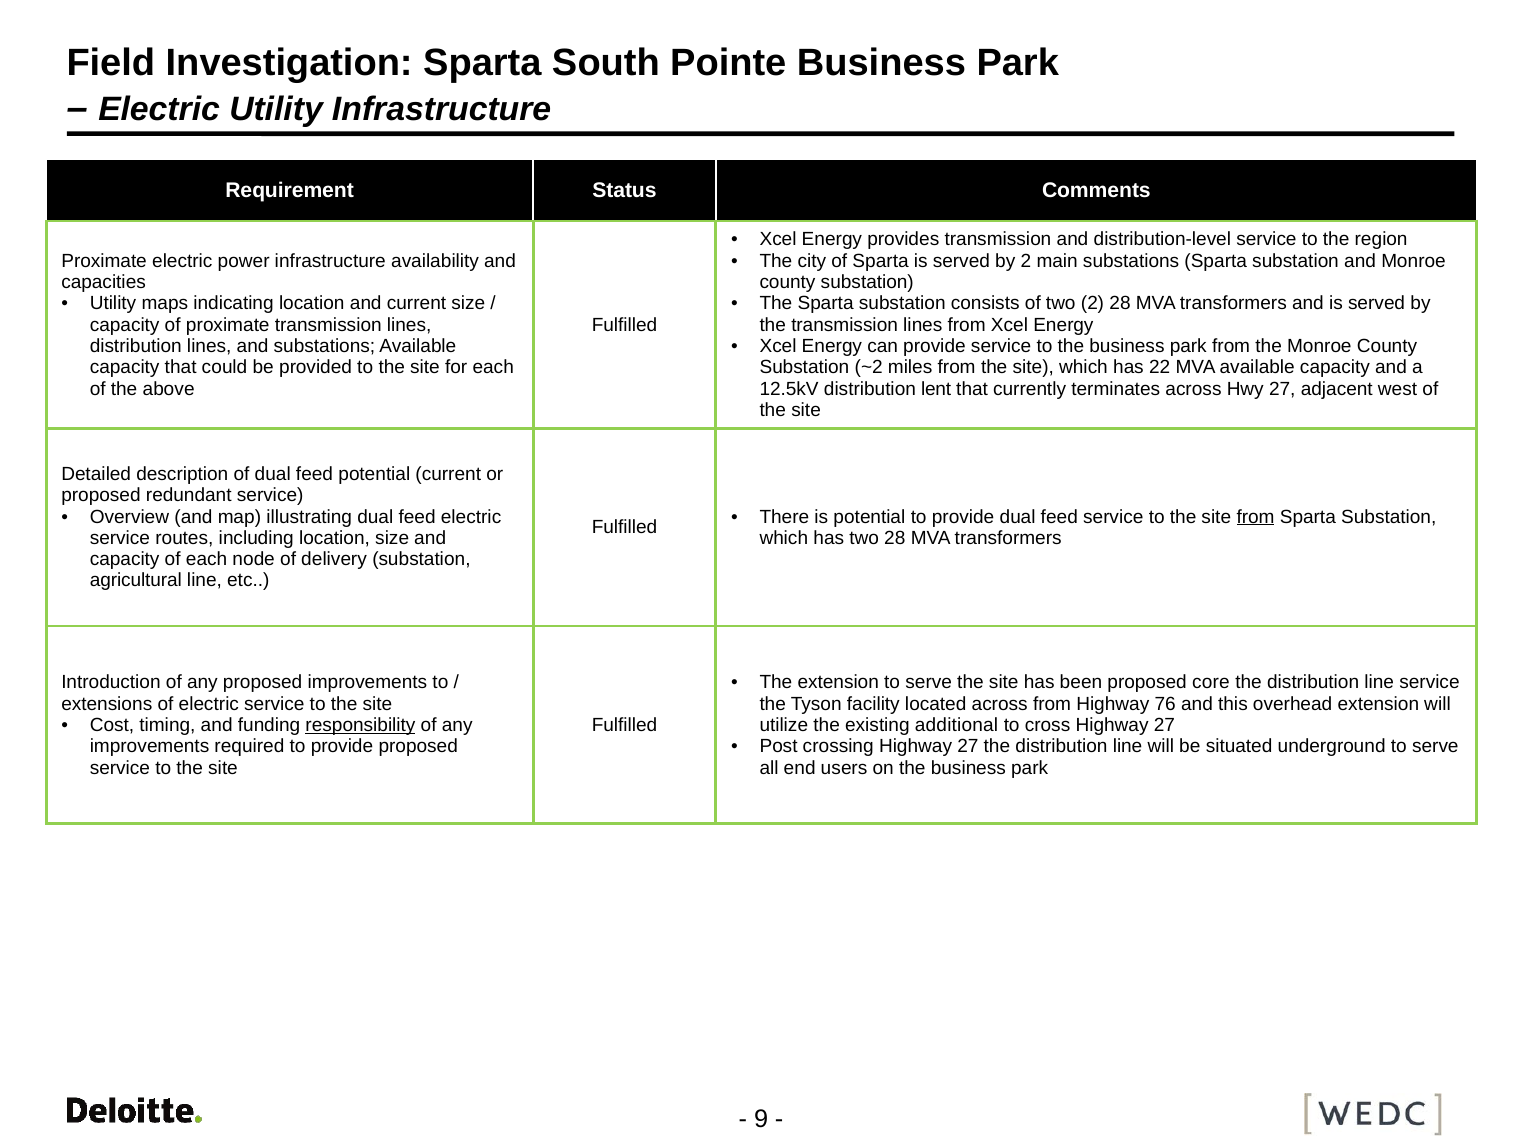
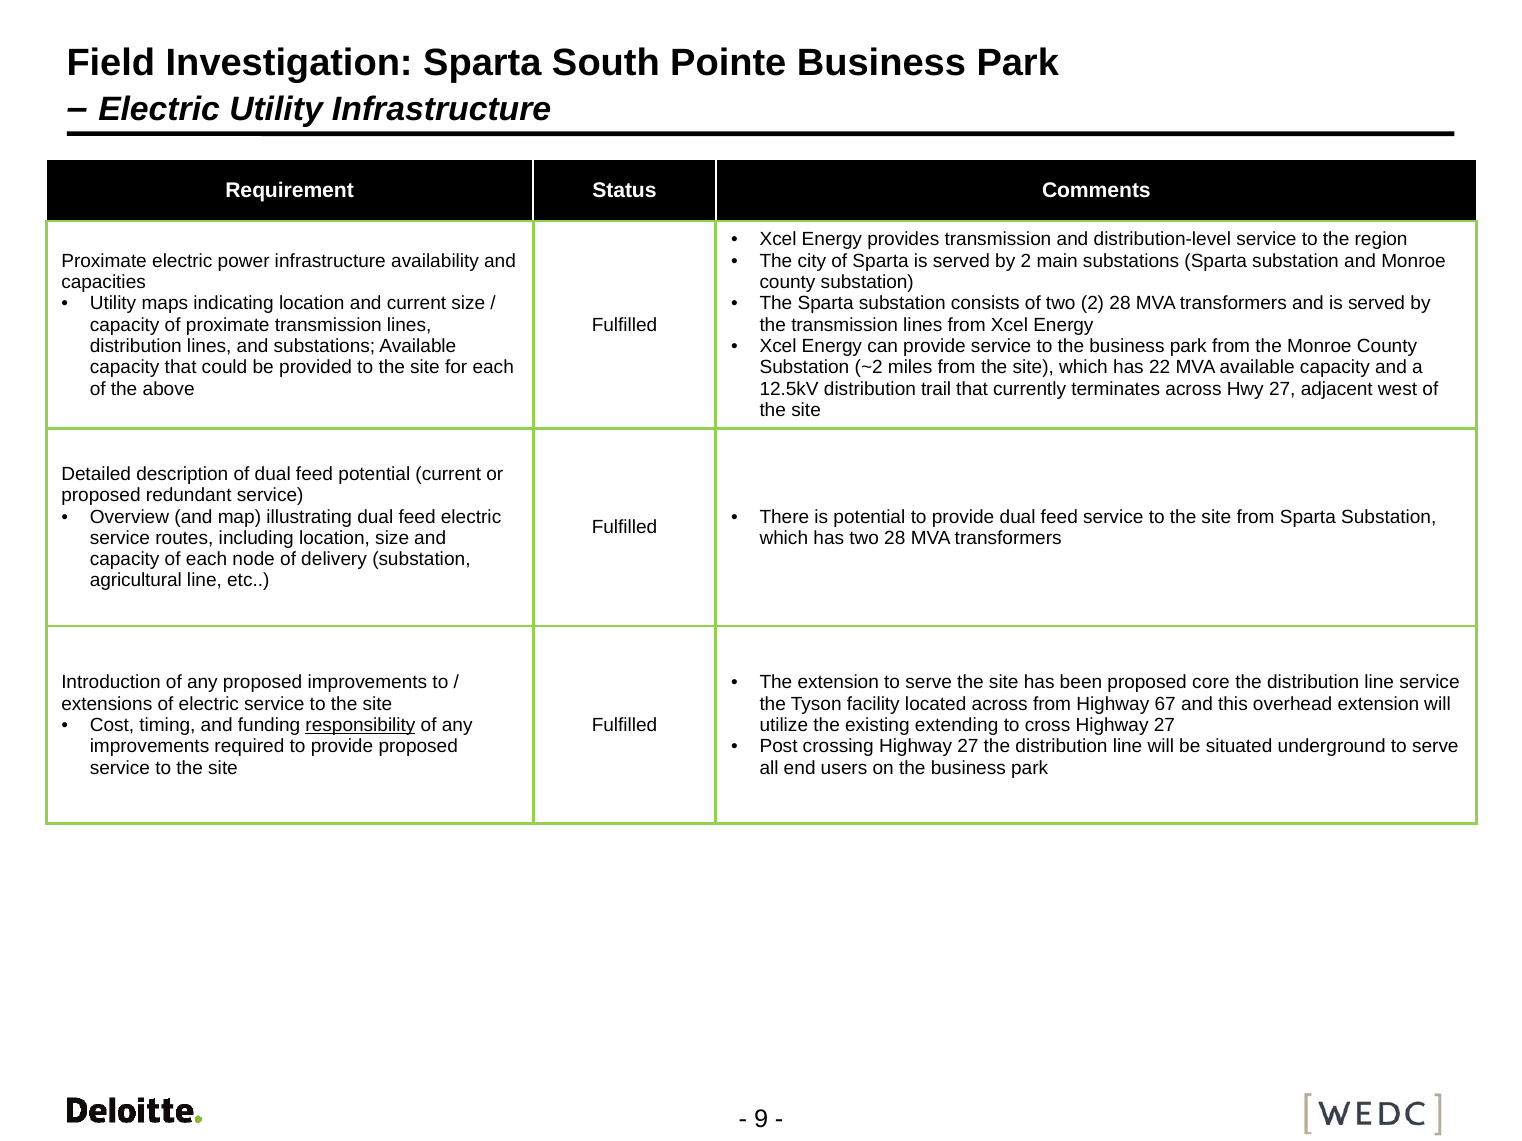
lent: lent -> trail
from at (1256, 517) underline: present -> none
76: 76 -> 67
additional: additional -> extending
